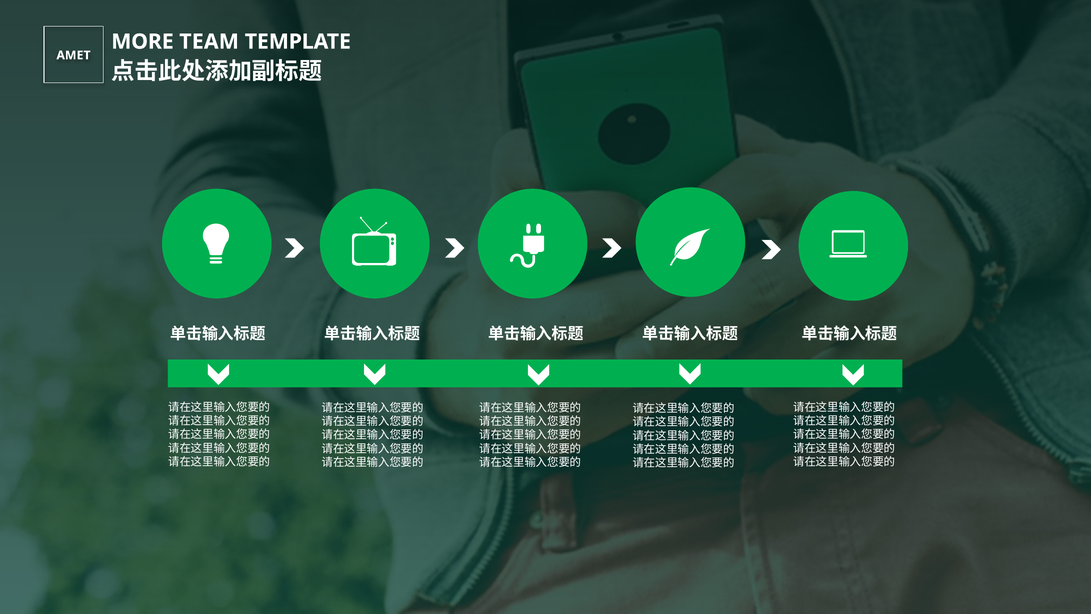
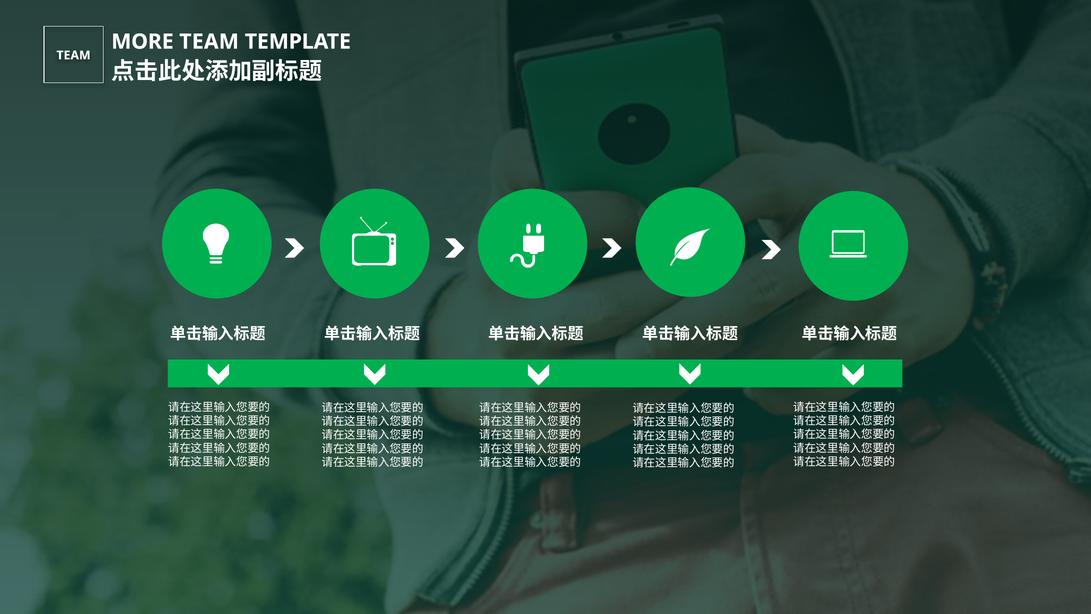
AMET at (73, 55): AMET -> TEAM
